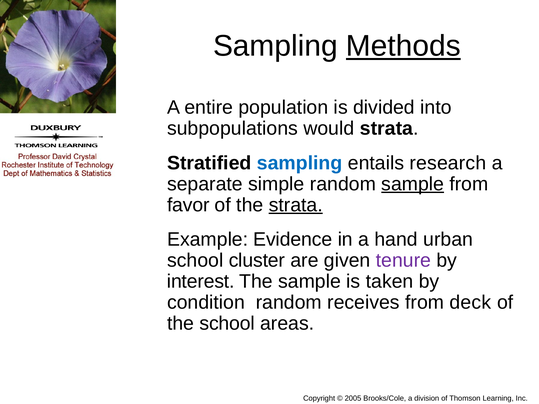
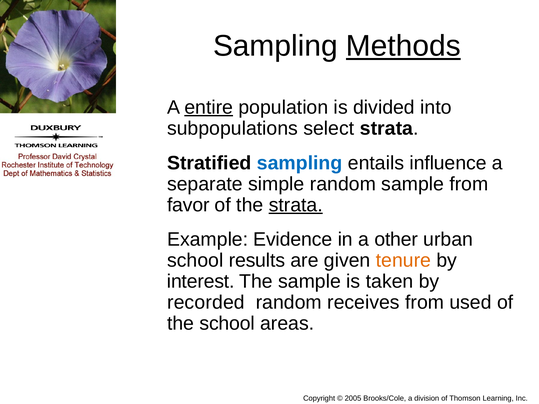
entire underline: none -> present
would: would -> select
research: research -> influence
sample at (413, 184) underline: present -> none
hand: hand -> other
cluster: cluster -> results
tenure colour: purple -> orange
condition: condition -> recorded
deck: deck -> used
